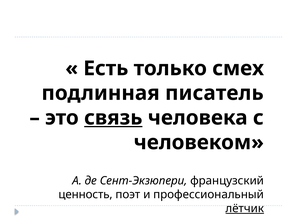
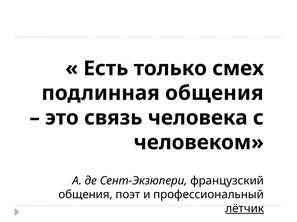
подлинная писатель: писатель -> общения
связь underline: present -> none
ценность at (86, 195): ценность -> общения
